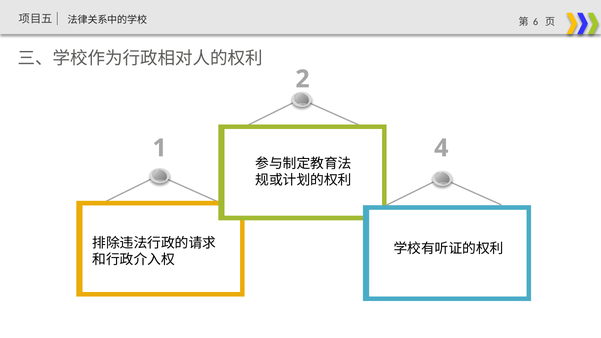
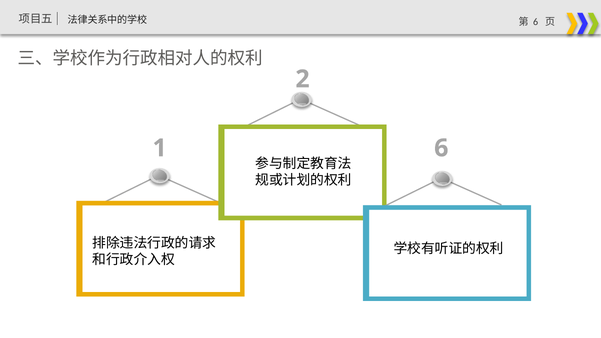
1 4: 4 -> 6
